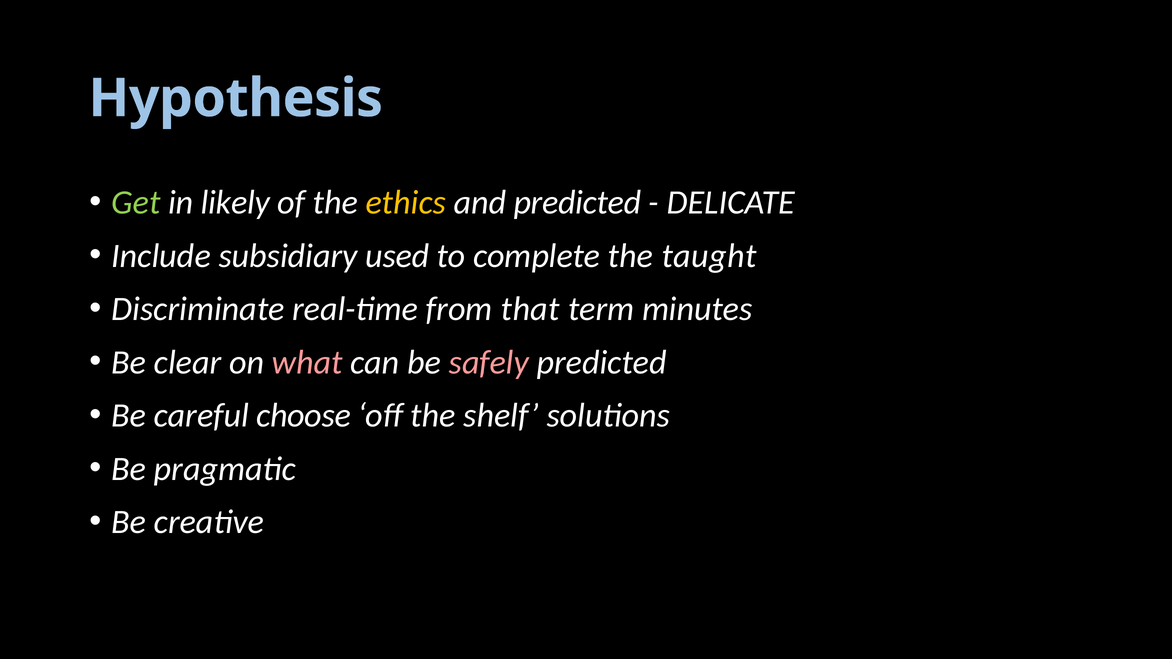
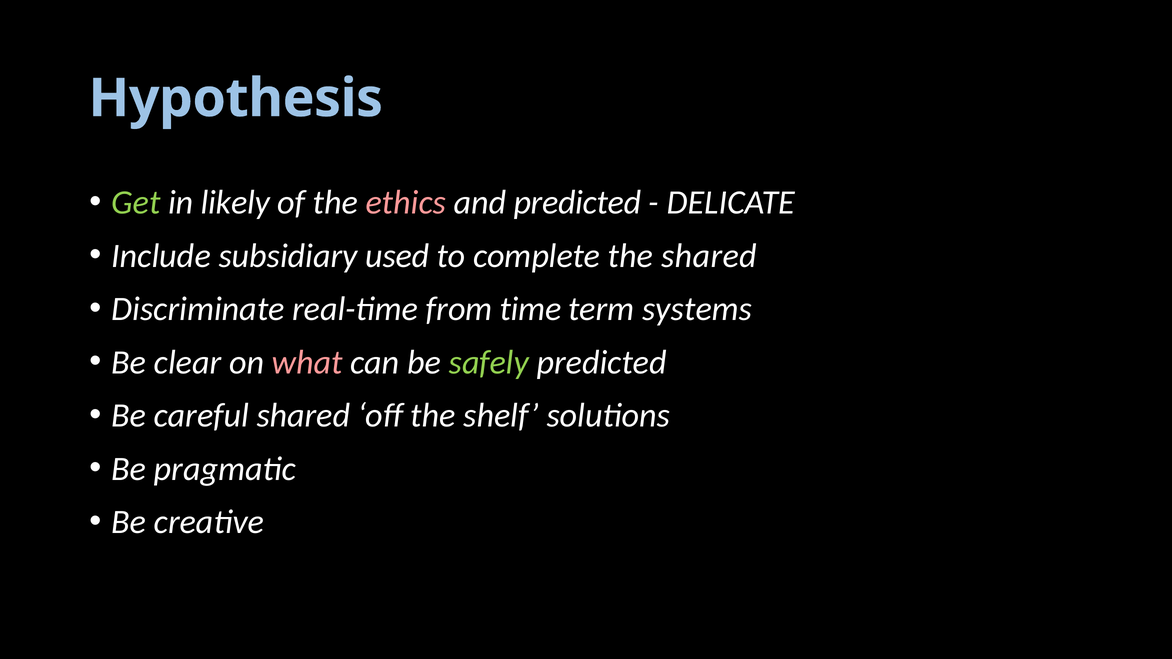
ethics colour: yellow -> pink
the taught: taught -> shared
that: that -> time
minutes: minutes -> systems
safely colour: pink -> light green
careful choose: choose -> shared
